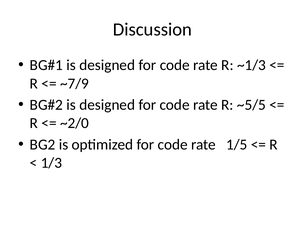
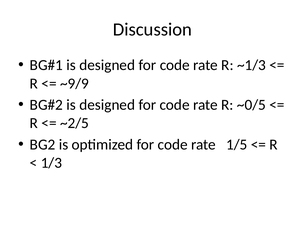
~7/9: ~7/9 -> ~9/9
~5/5: ~5/5 -> ~0/5
~2/0: ~2/0 -> ~2/5
